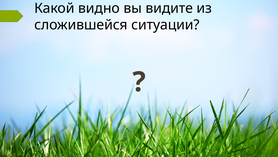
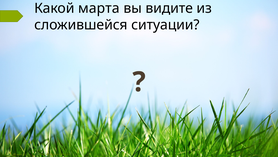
видно: видно -> марта
